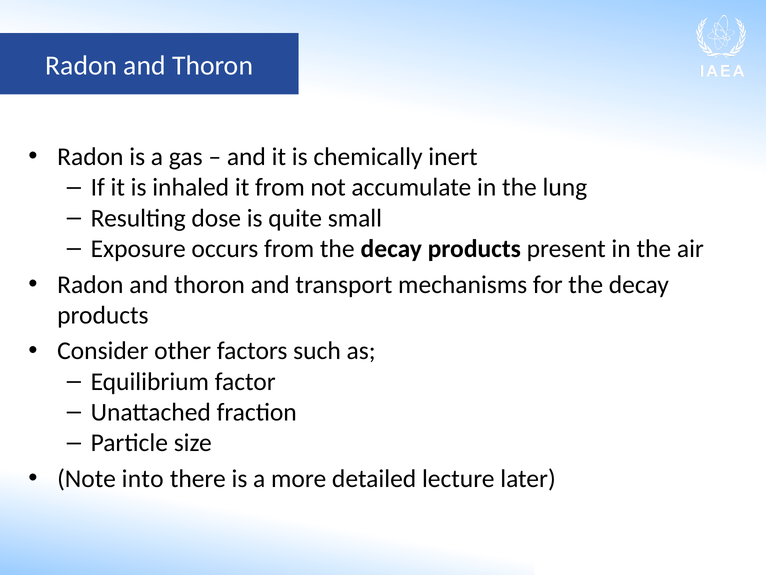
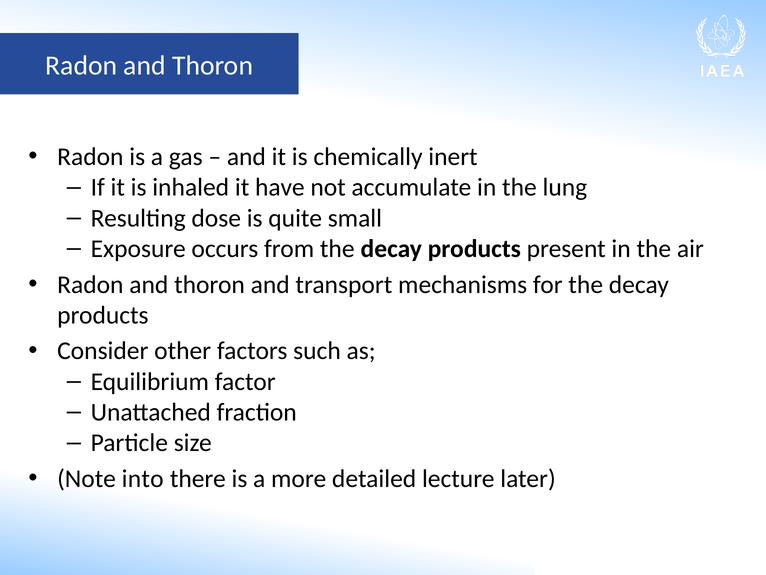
it from: from -> have
